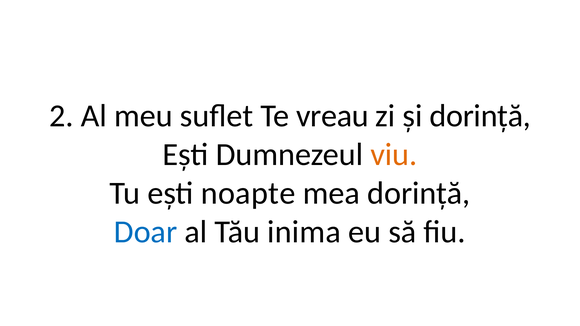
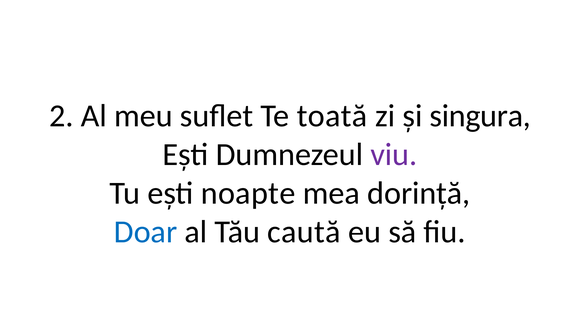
vreau: vreau -> toată
și dorință: dorință -> singura
viu colour: orange -> purple
inima: inima -> caută
